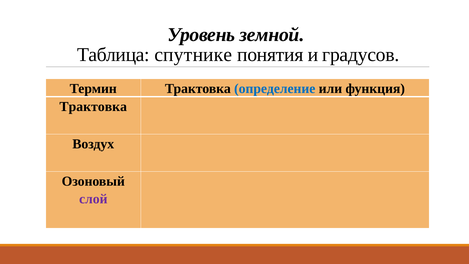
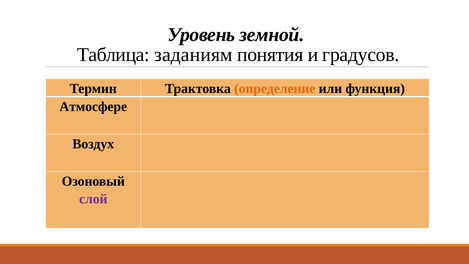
спутнике: спутнике -> заданиям
определение colour: blue -> orange
Трактовка at (93, 107): Трактовка -> Атмосфере
